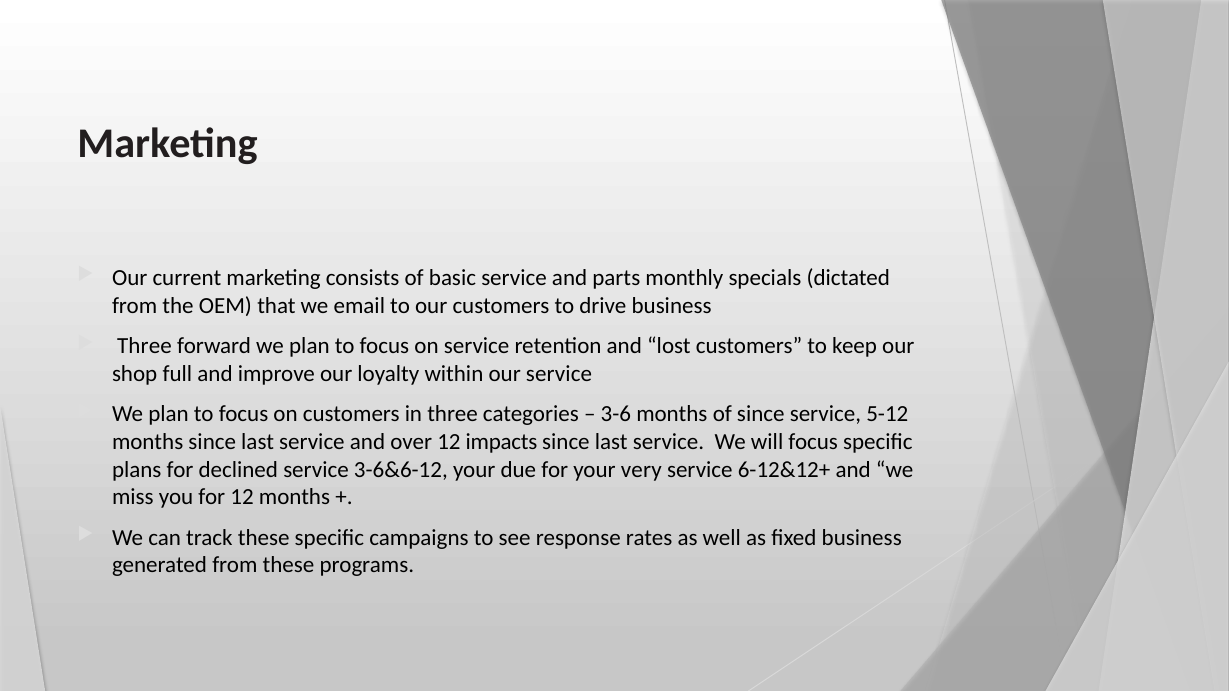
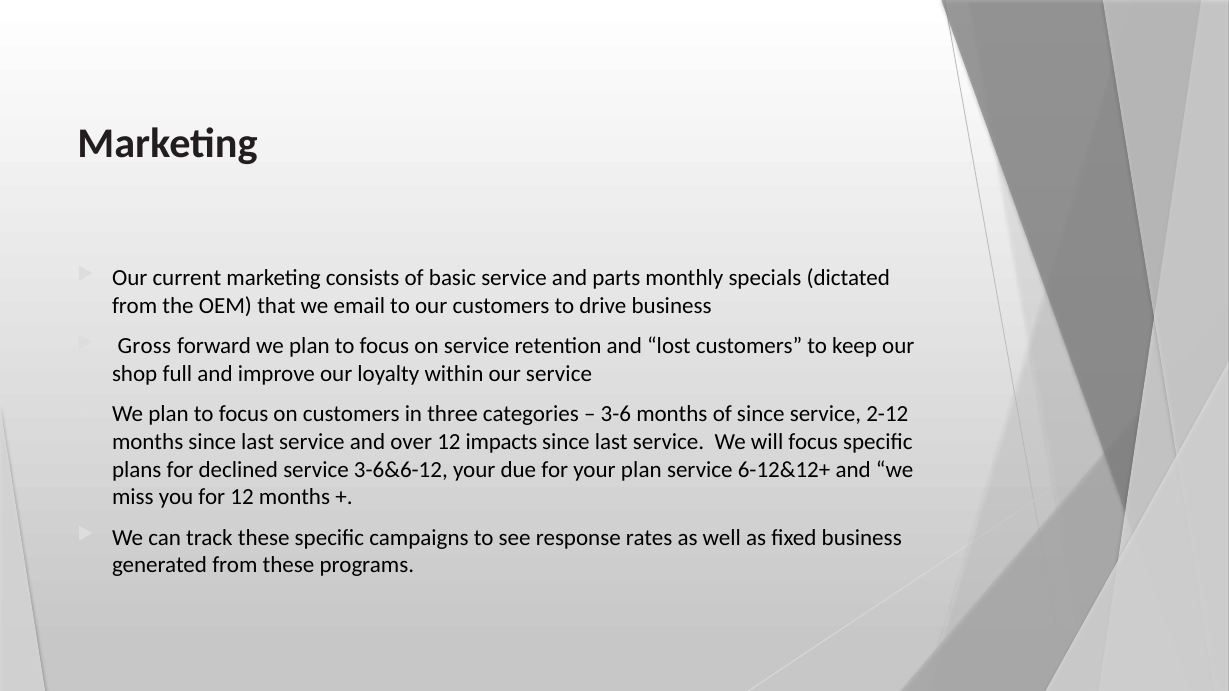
Three at (144, 346): Three -> Gross
5-12: 5-12 -> 2-12
your very: very -> plan
